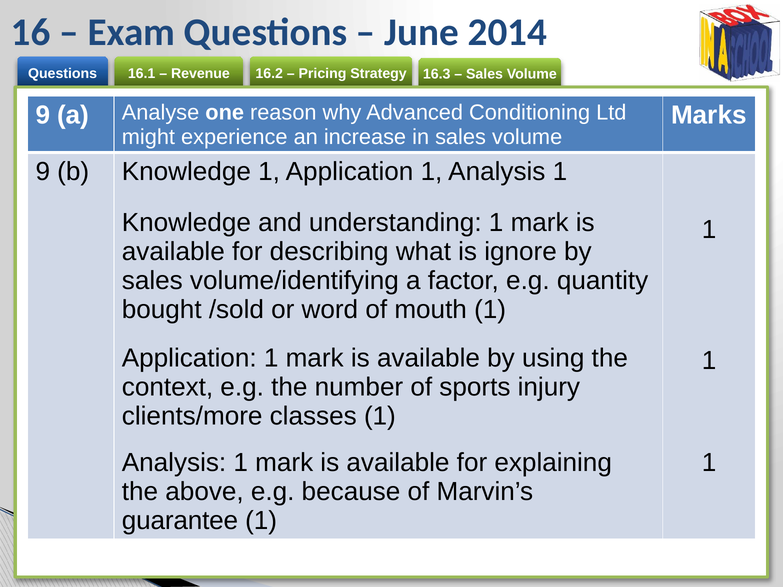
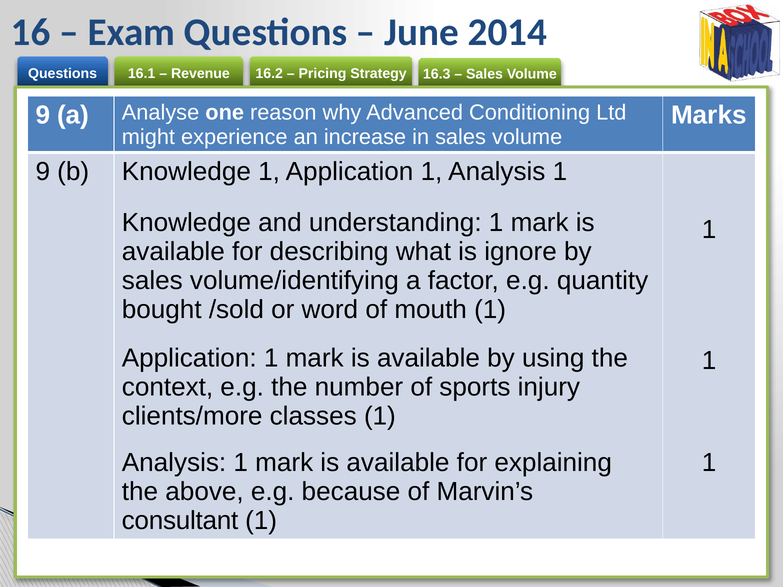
guarantee: guarantee -> consultant
